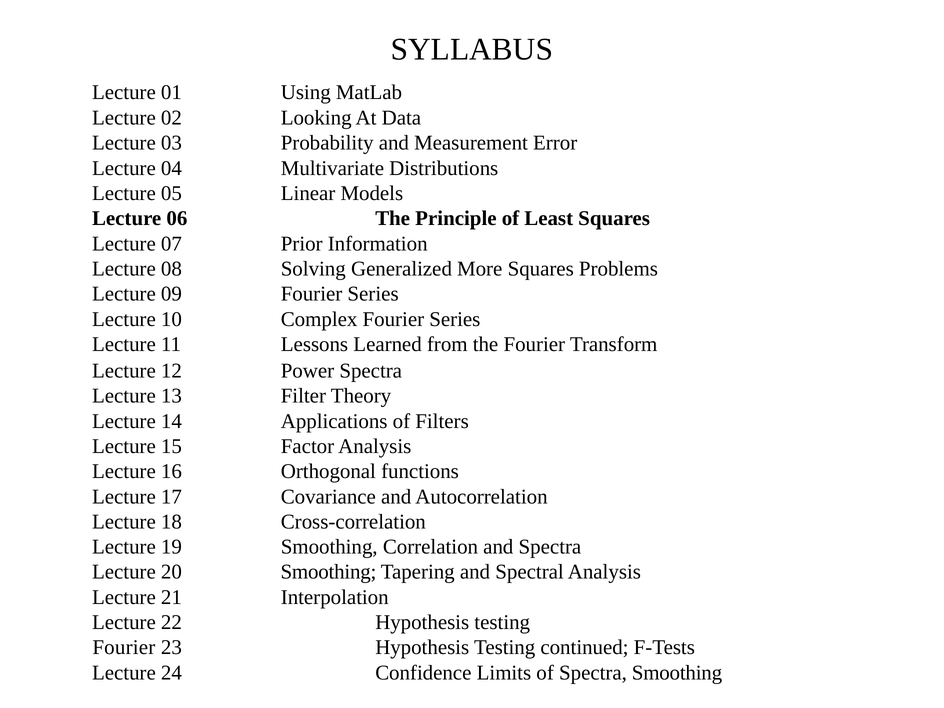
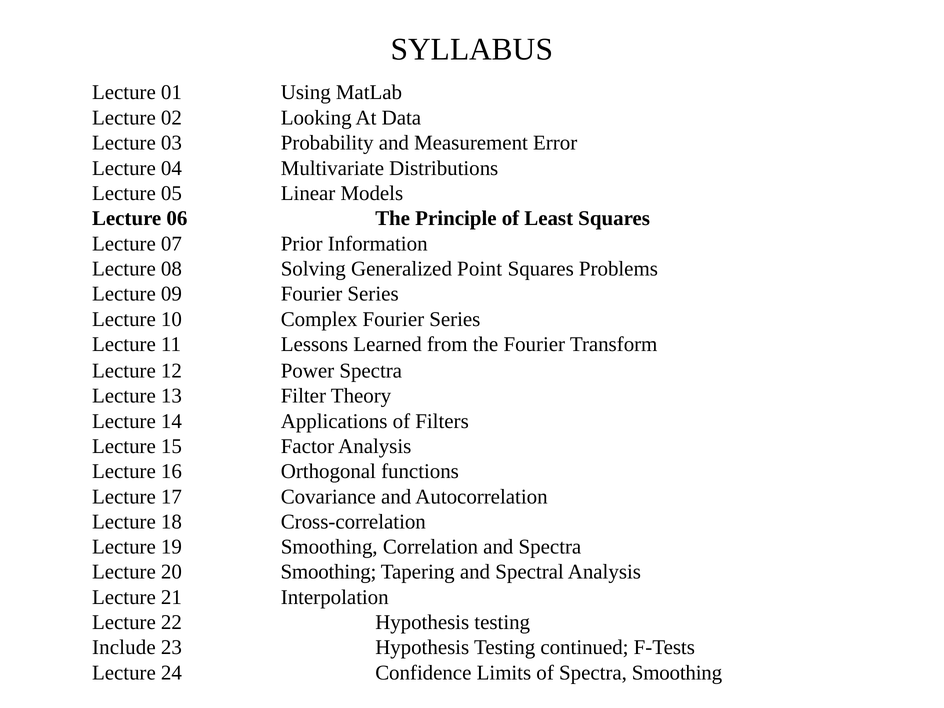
More: More -> Point
Fourier at (124, 648): Fourier -> Include
